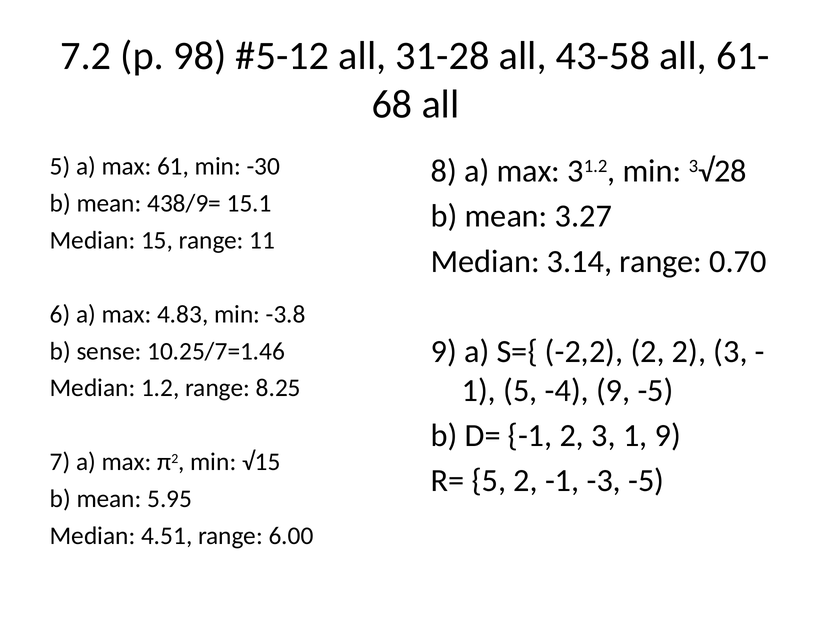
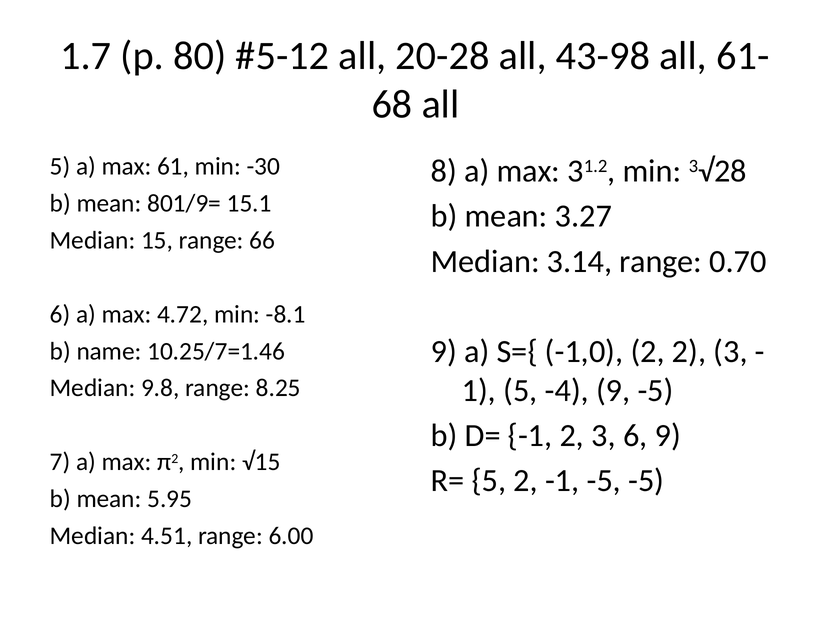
7.2: 7.2 -> 1.7
98: 98 -> 80
31-28: 31-28 -> 20-28
43-58: 43-58 -> 43-98
438/9=: 438/9= -> 801/9=
11: 11 -> 66
4.83: 4.83 -> 4.72
-3.8: -3.8 -> -8.1
-2,2: -2,2 -> -1,0
sense: sense -> name
1.2: 1.2 -> 9.8
3 1: 1 -> 6
-1 -3: -3 -> -5
